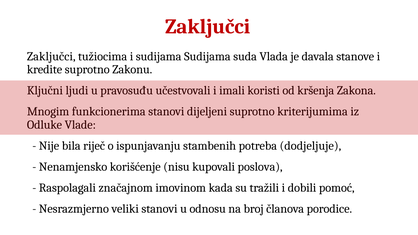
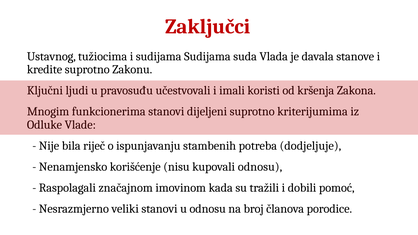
Zaključci at (51, 57): Zaključci -> Ustavnog
kupovali poslova: poslova -> odnosu
